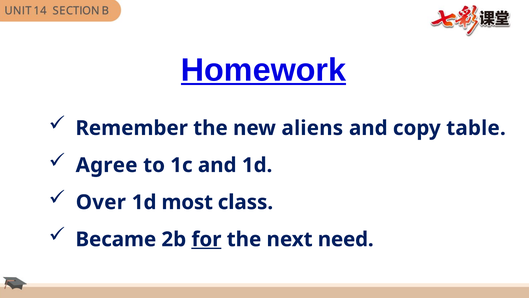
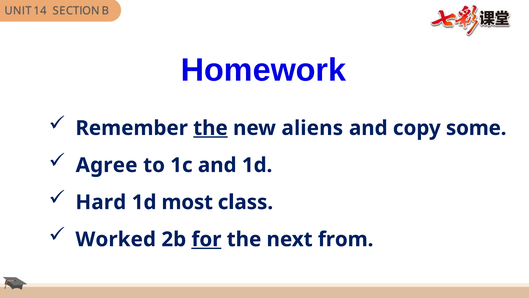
Homework underline: present -> none
the at (210, 128) underline: none -> present
table: table -> some
Over: Over -> Hard
Became: Became -> Worked
need: need -> from
